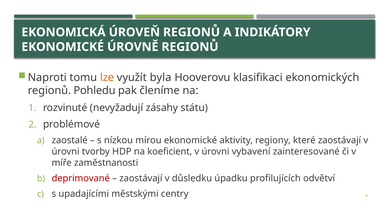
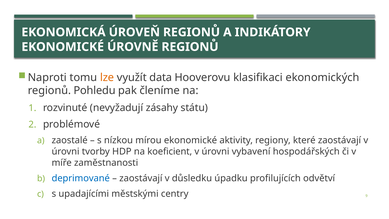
byla: byla -> data
zainteresované: zainteresované -> hospodářských
deprimované colour: red -> blue
